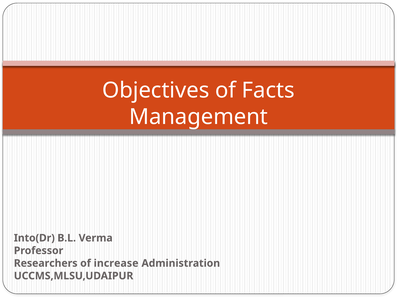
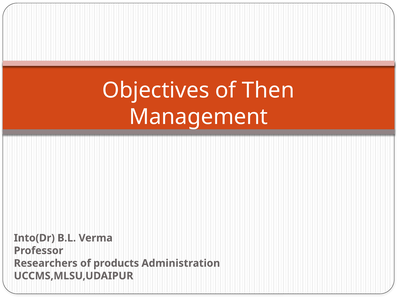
Facts: Facts -> Then
increase: increase -> products
